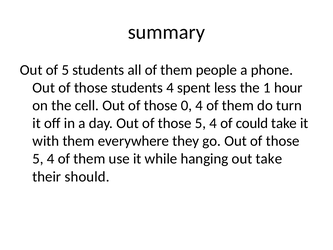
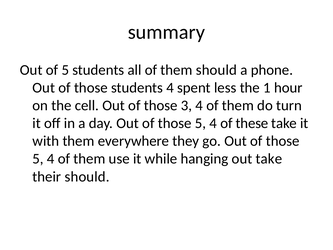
them people: people -> should
0: 0 -> 3
could: could -> these
